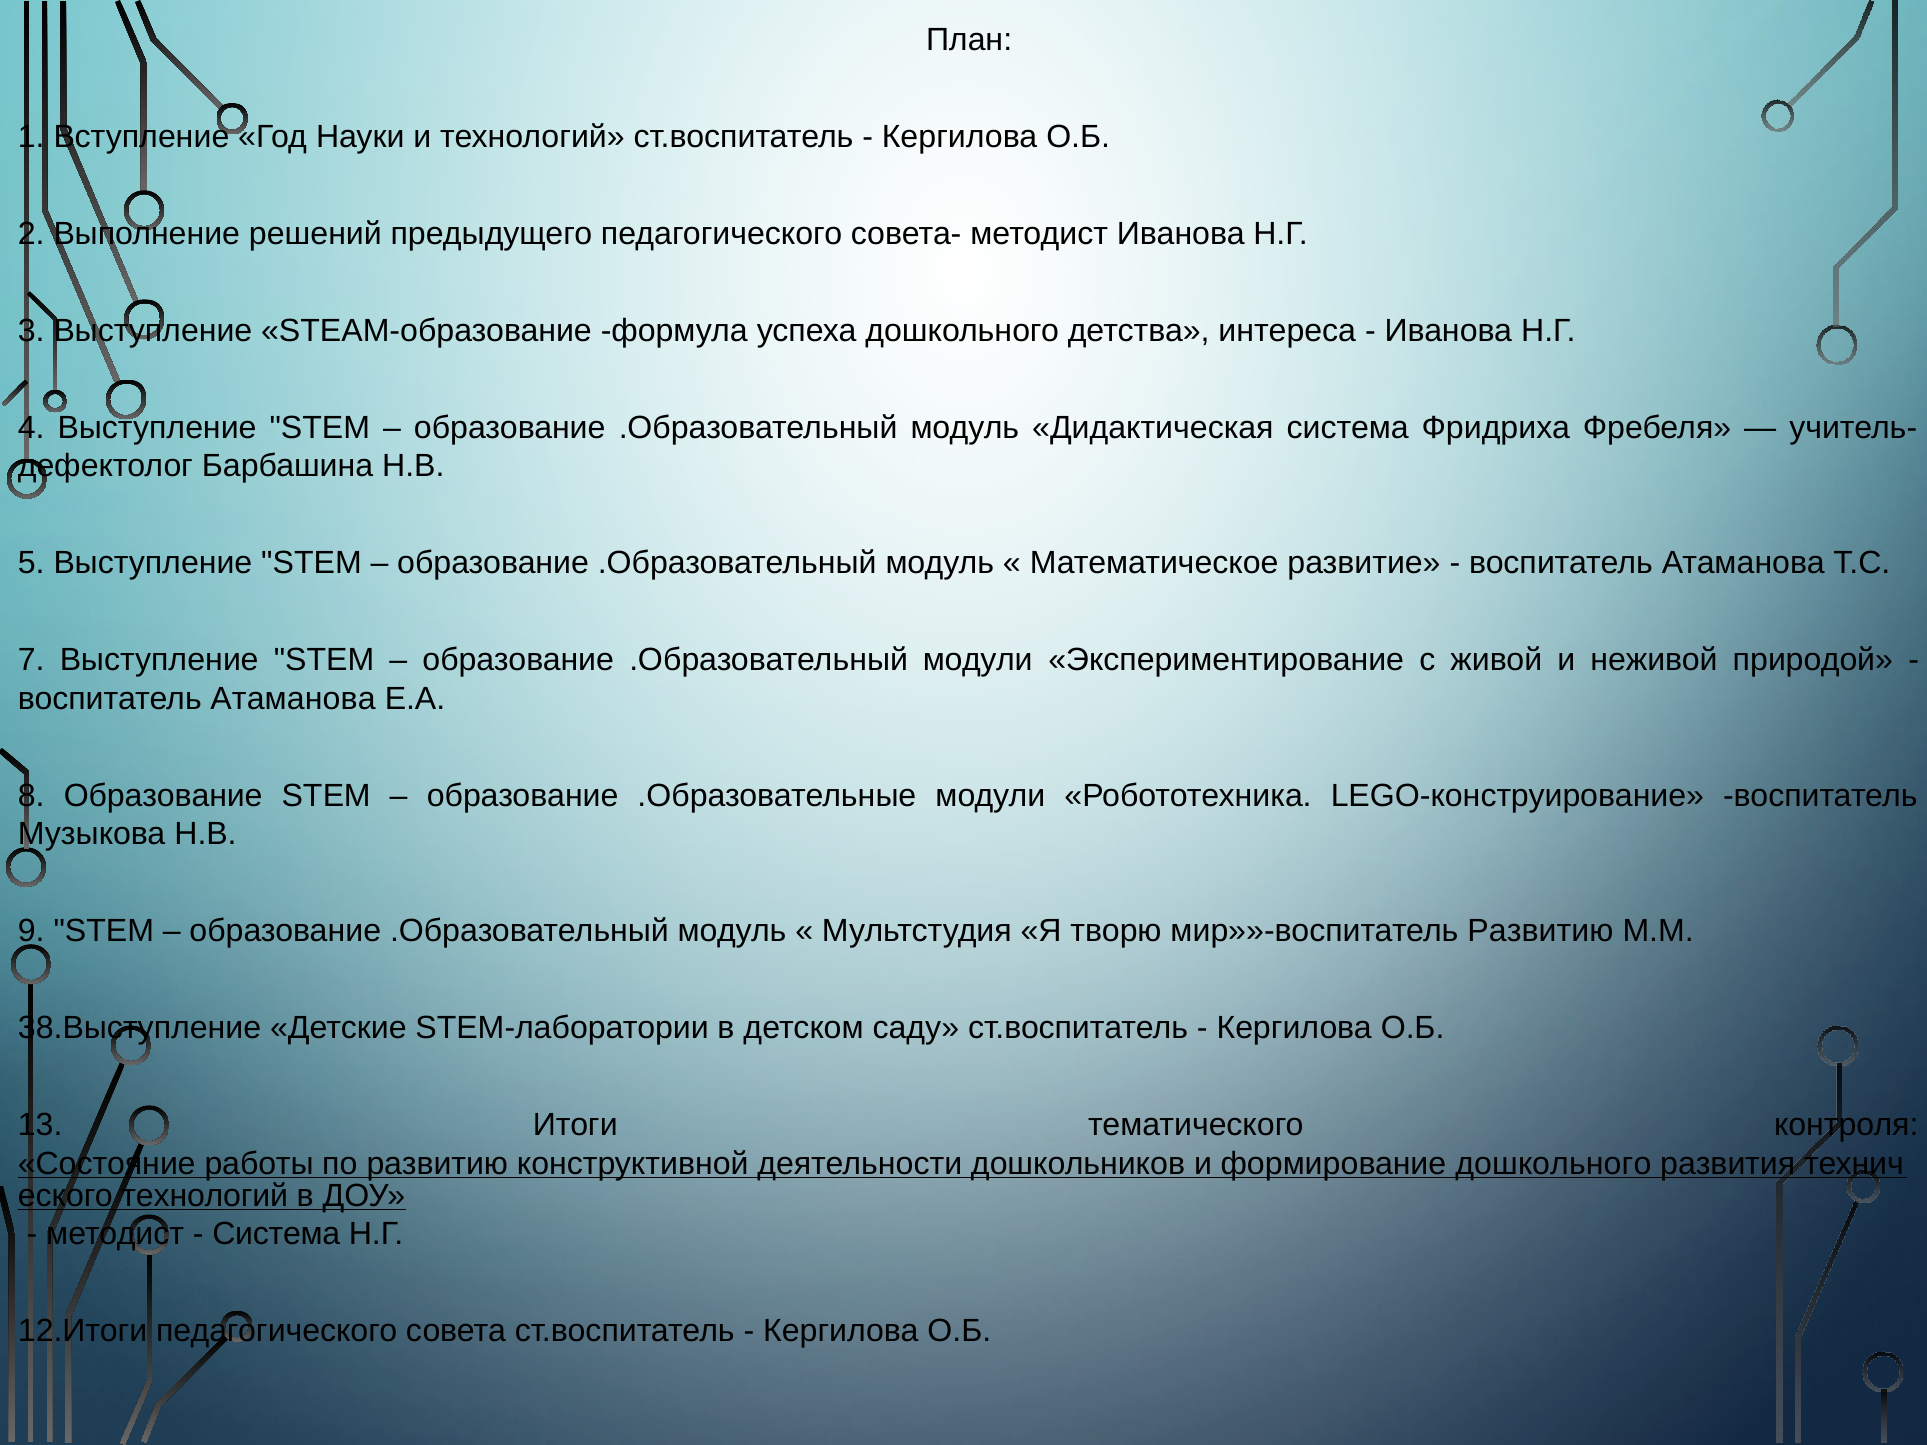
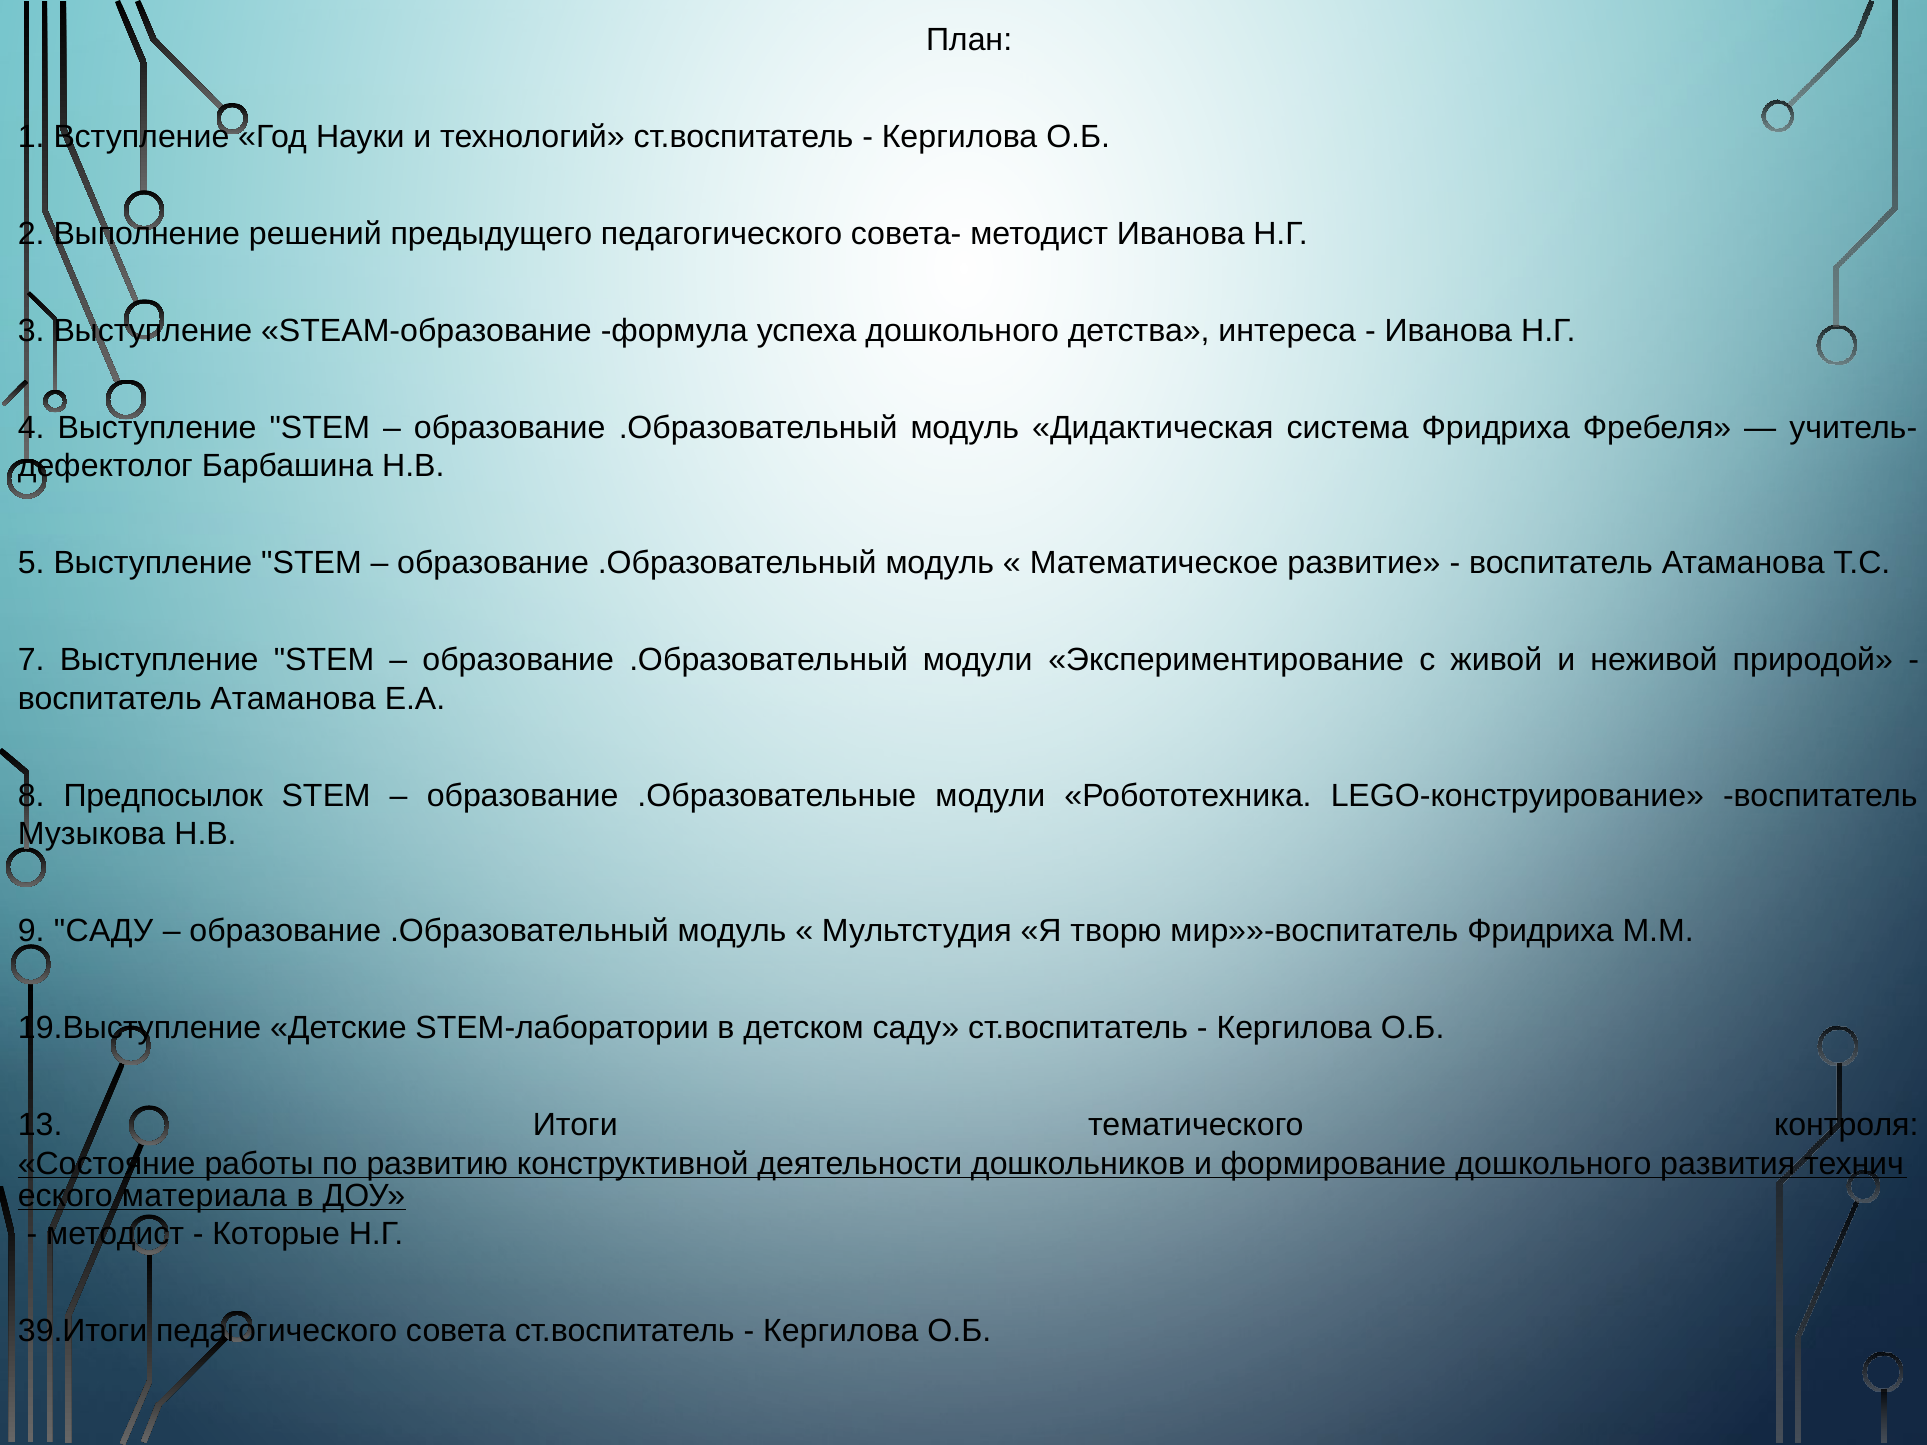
8 Образование: Образование -> Предпосылок
9 SТЕМ: SТЕМ -> САДУ
мир»»-воспитатель Развитию: Развитию -> Фридриха
38.Выступление: 38.Выступление -> 19.Выступление
технологий at (205, 1196): технологий -> материала
Система at (276, 1234): Система -> Которые
12.Итоги: 12.Итоги -> 39.Итоги
